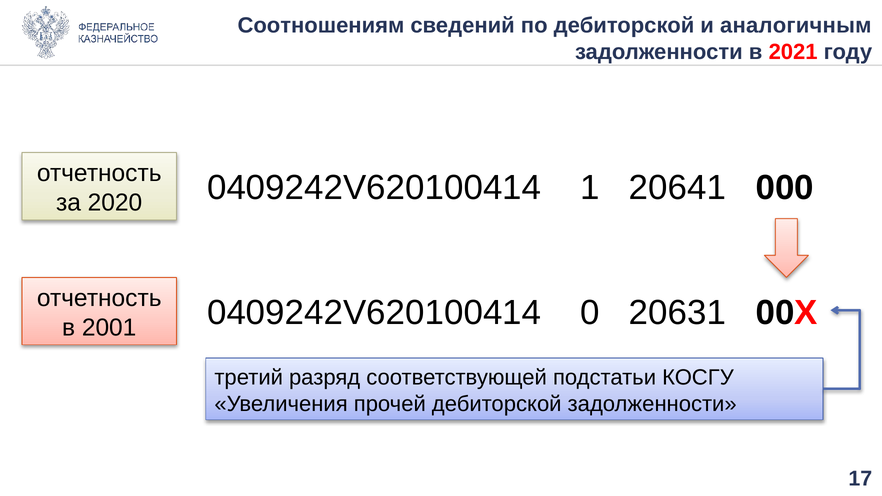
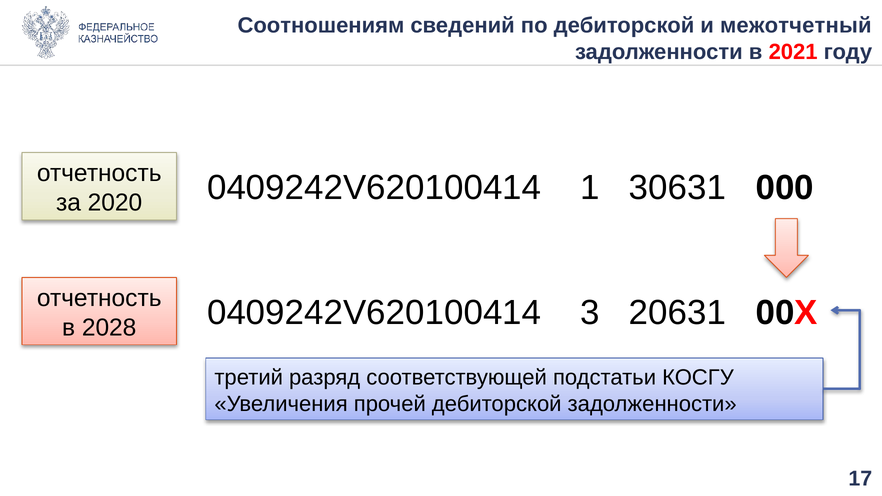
аналогичным: аналогичным -> межотчетный
20641: 20641 -> 30631
0: 0 -> 3
2001: 2001 -> 2028
